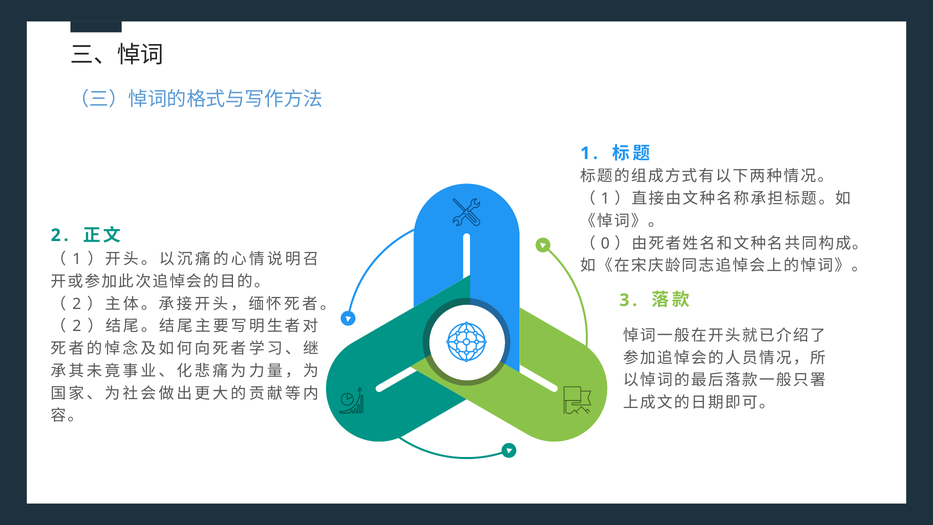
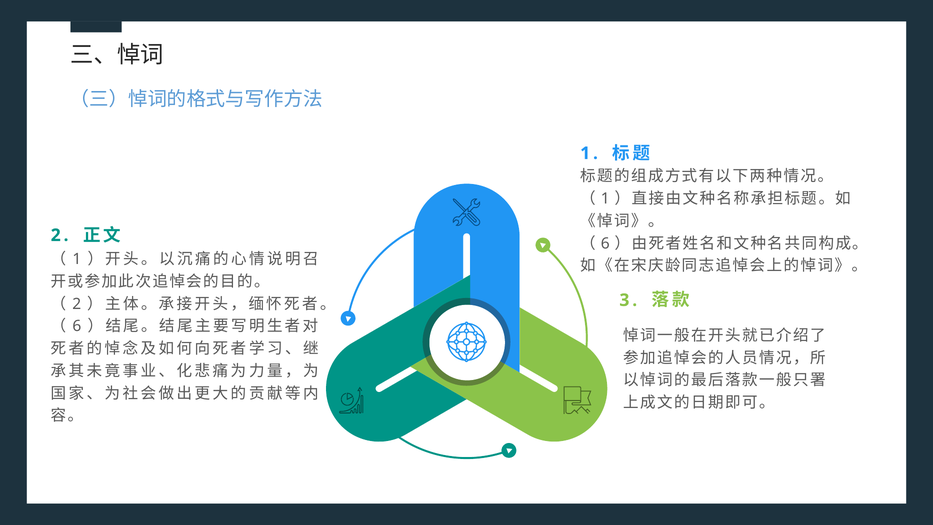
0 at (605, 243): 0 -> 6
2 at (77, 326): 2 -> 6
